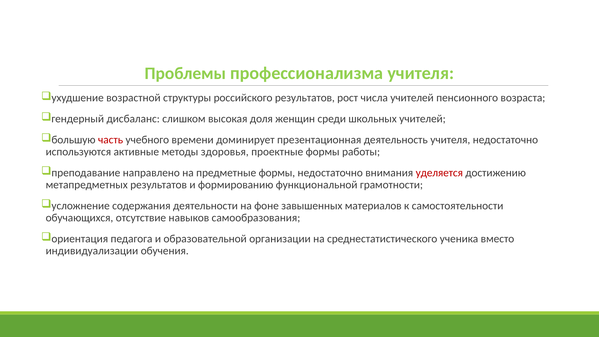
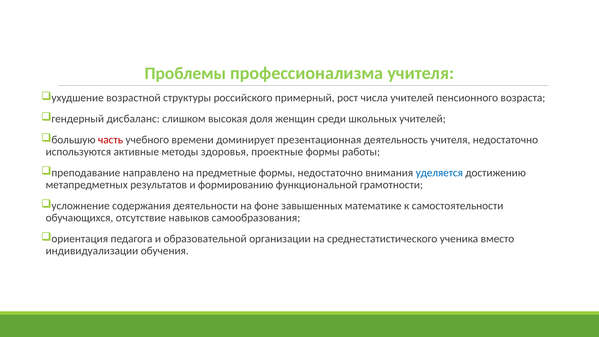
российского результатов: результатов -> примерный
уделяется colour: red -> blue
материалов: материалов -> математике
